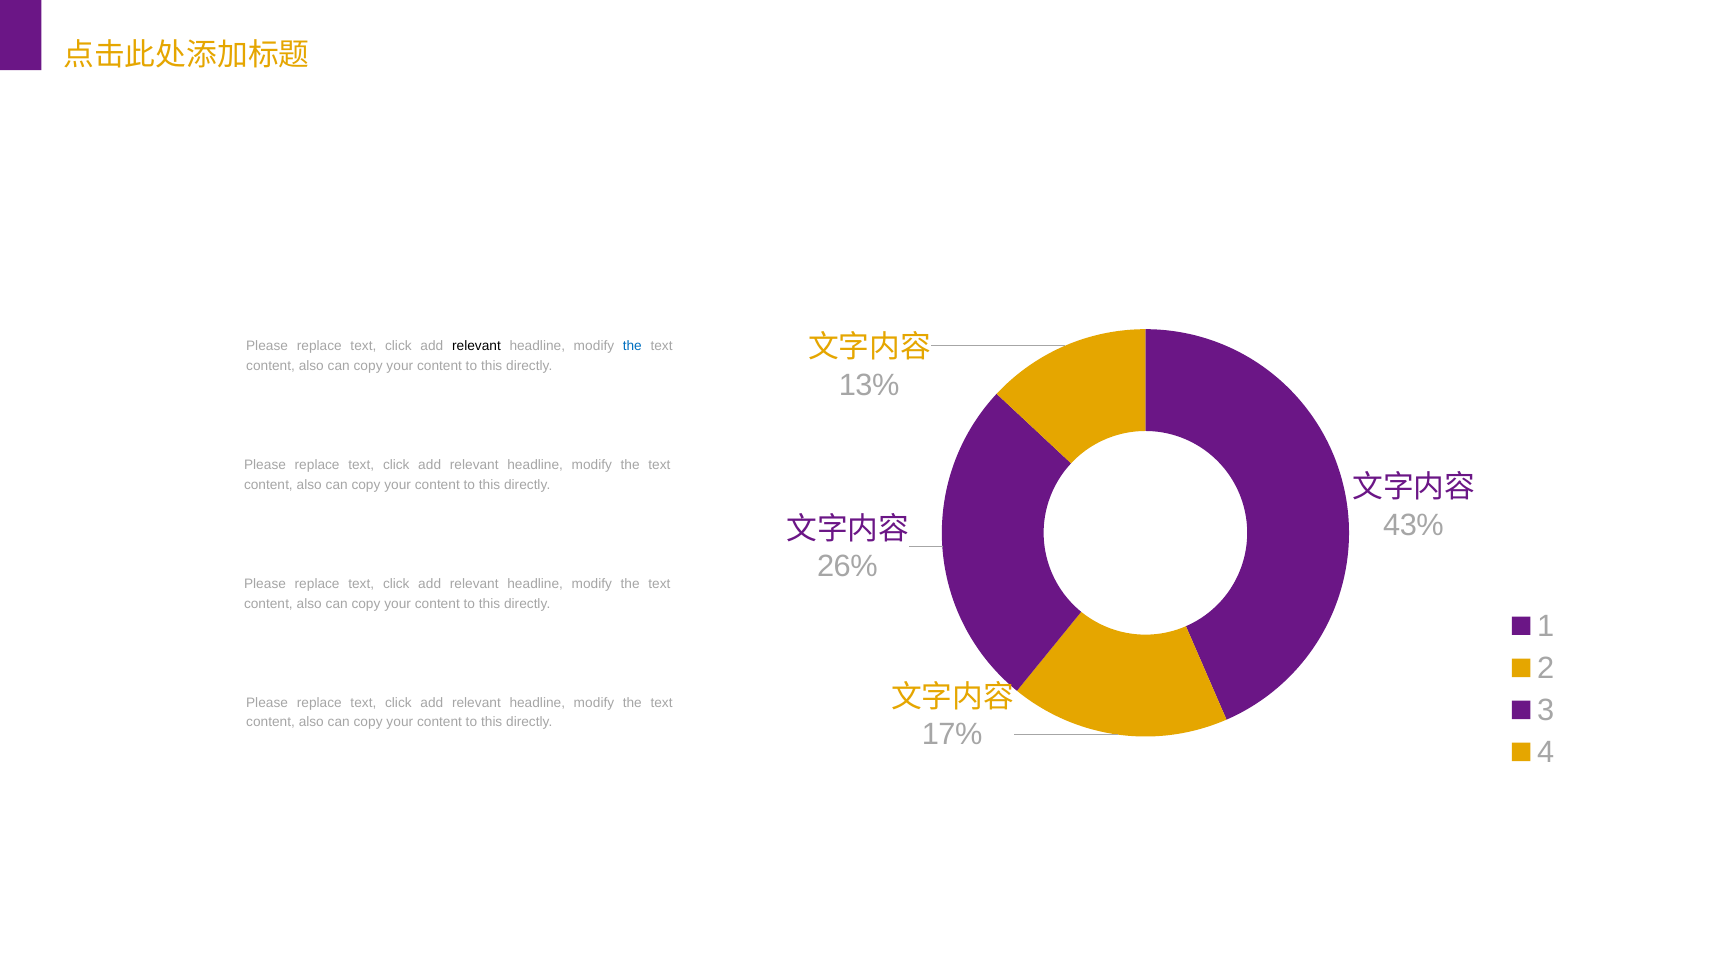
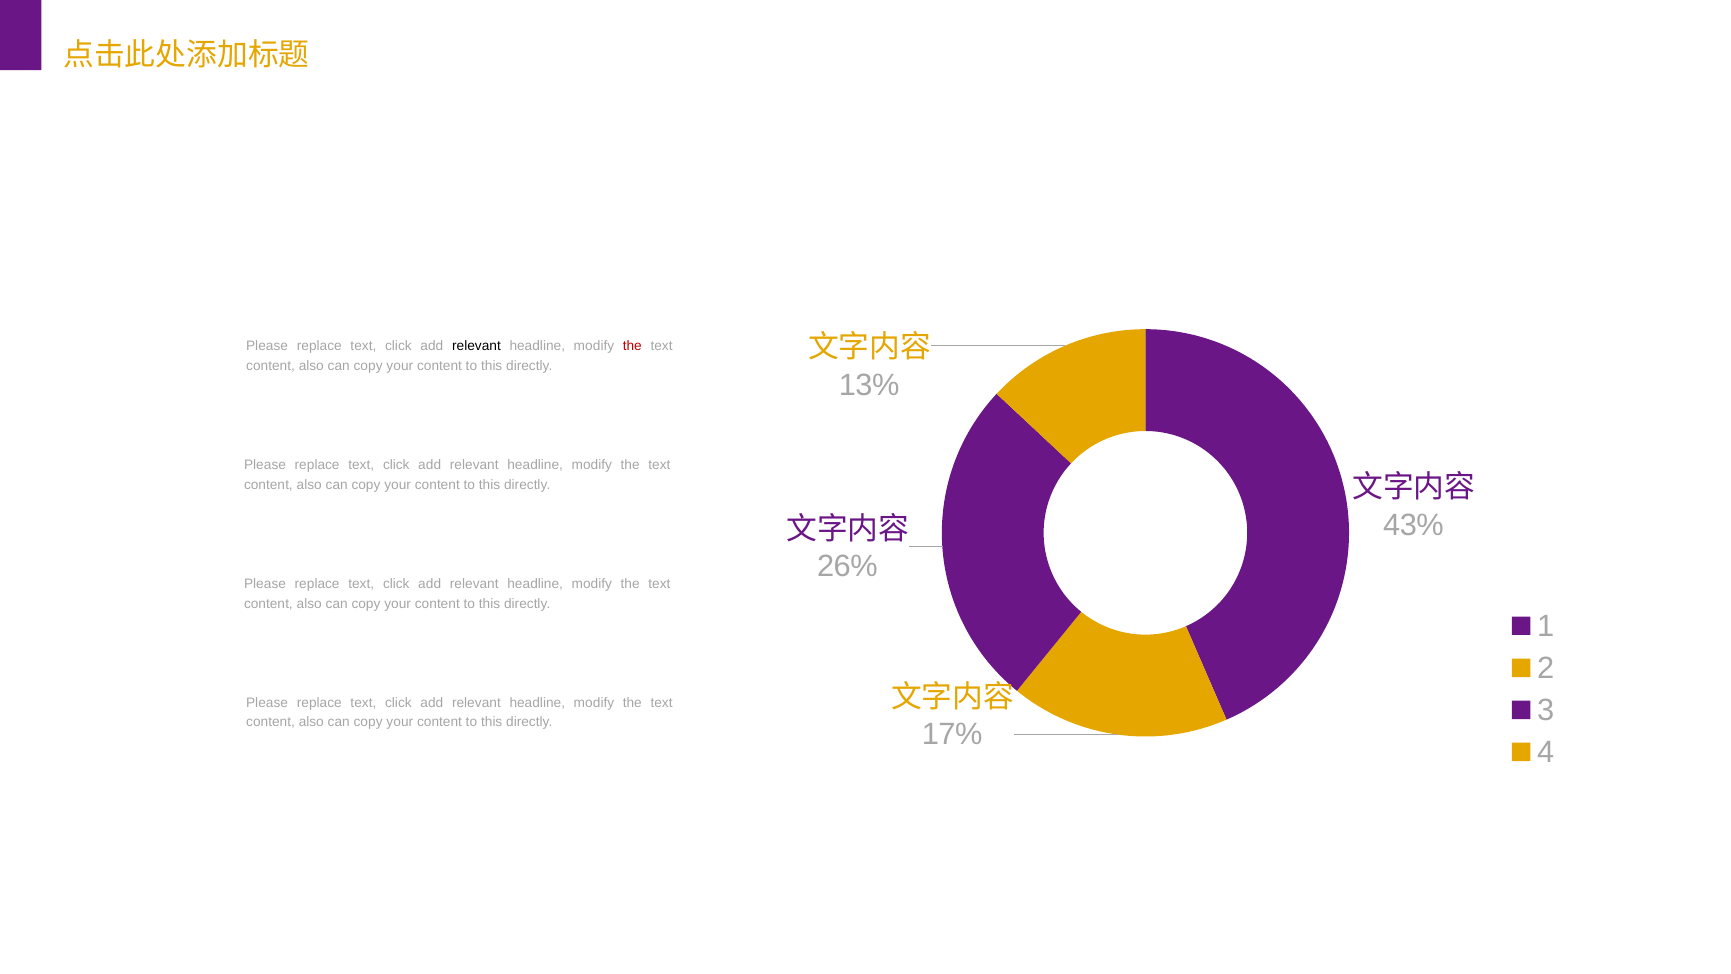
the at (632, 346) colour: blue -> red
